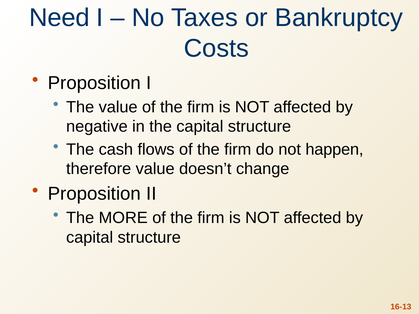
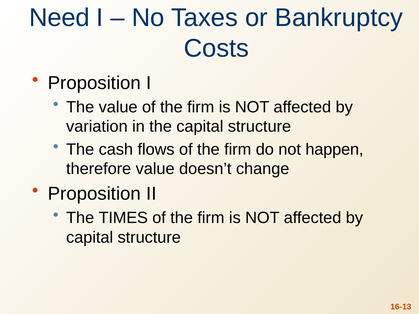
negative: negative -> variation
MORE: MORE -> TIMES
